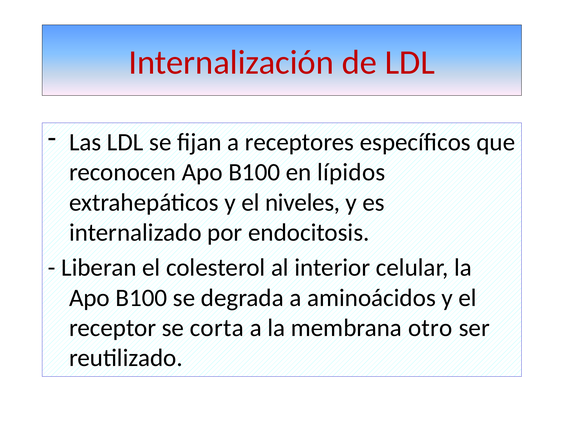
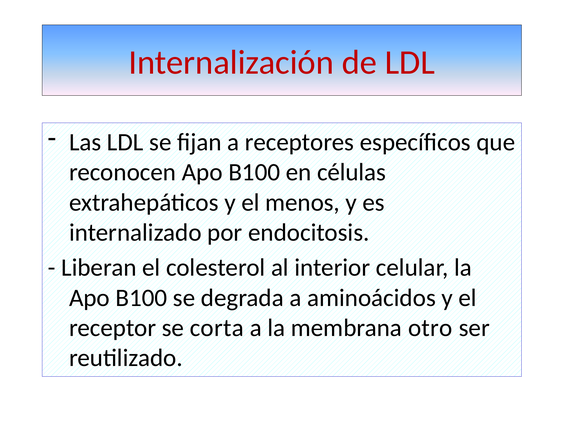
lípidos: lípidos -> células
niveles: niveles -> menos
